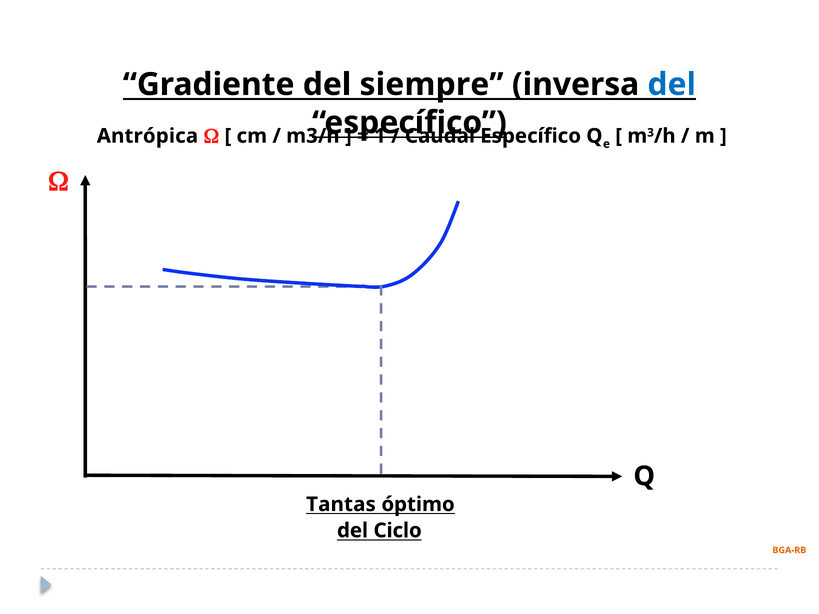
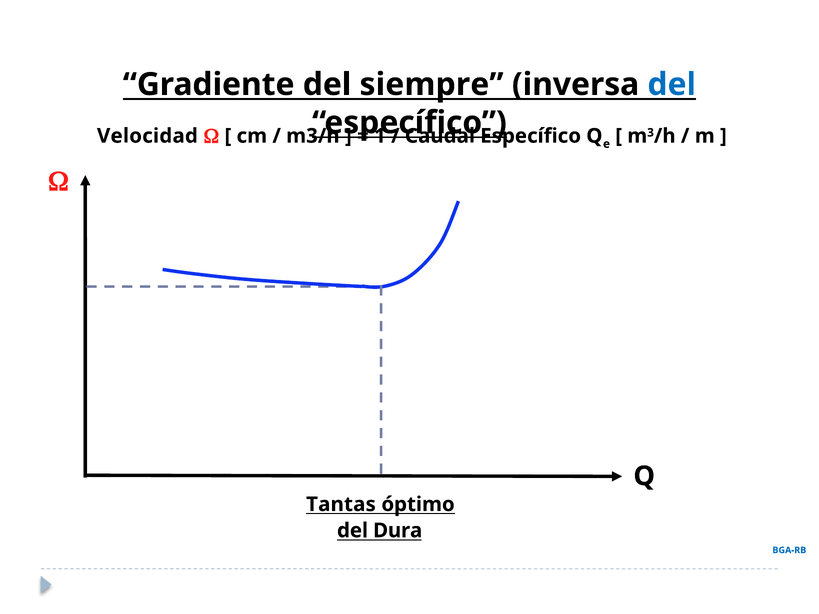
Antrópica: Antrópica -> Velocidad
Ciclo: Ciclo -> Dura
BGA-RB colour: orange -> blue
